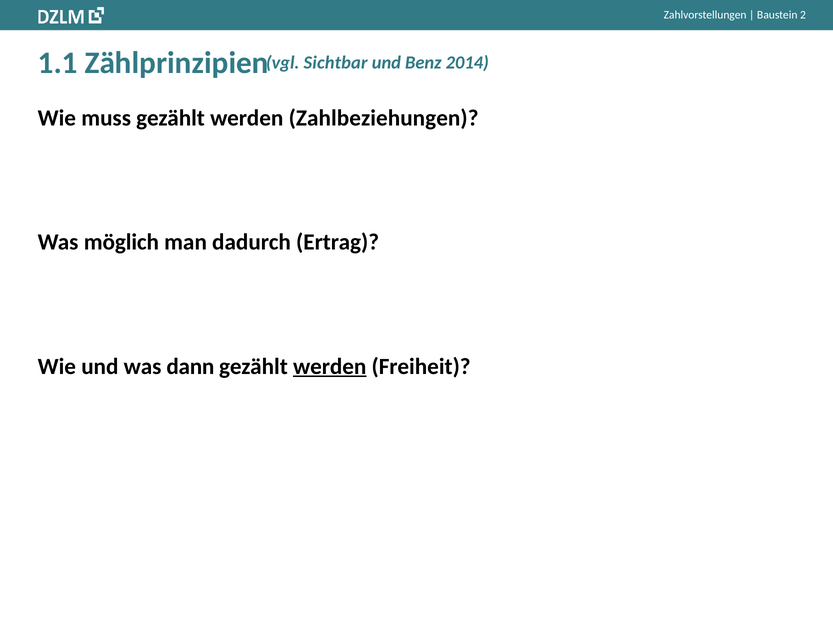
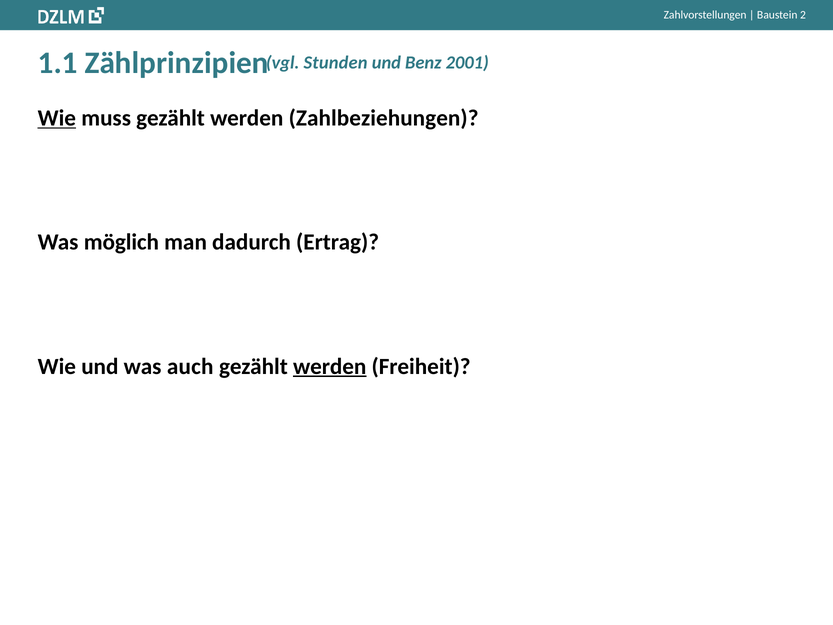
Sichtbar: Sichtbar -> Stunden
2014: 2014 -> 2001
Wie at (57, 118) underline: none -> present
dann: dann -> auch
